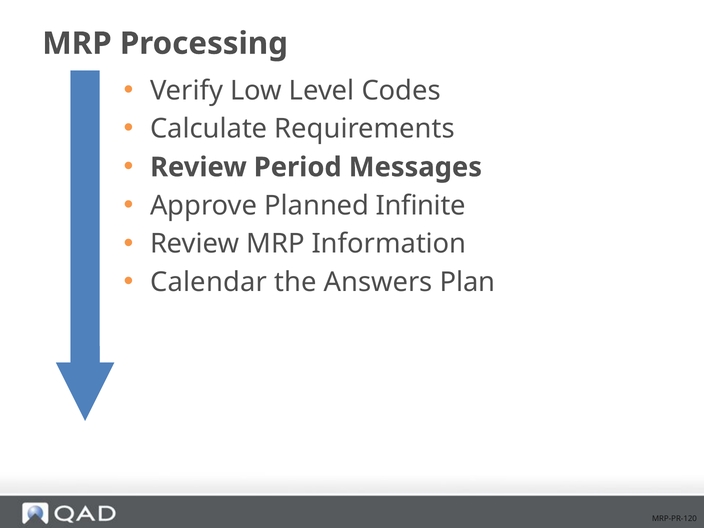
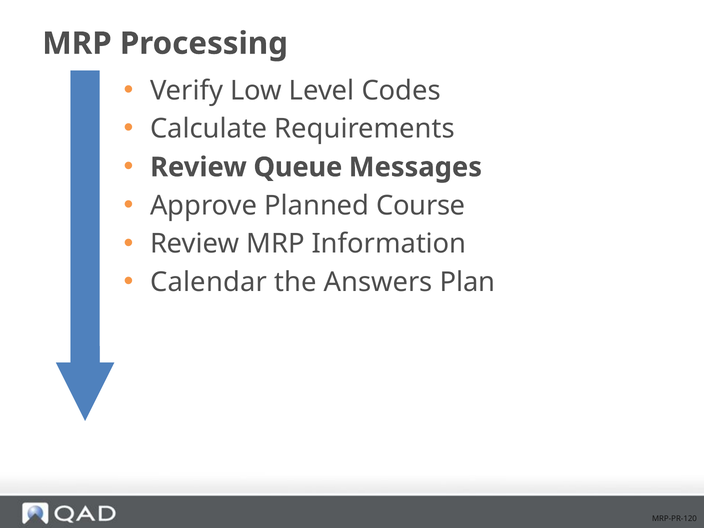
Period: Period -> Queue
Infinite: Infinite -> Course
